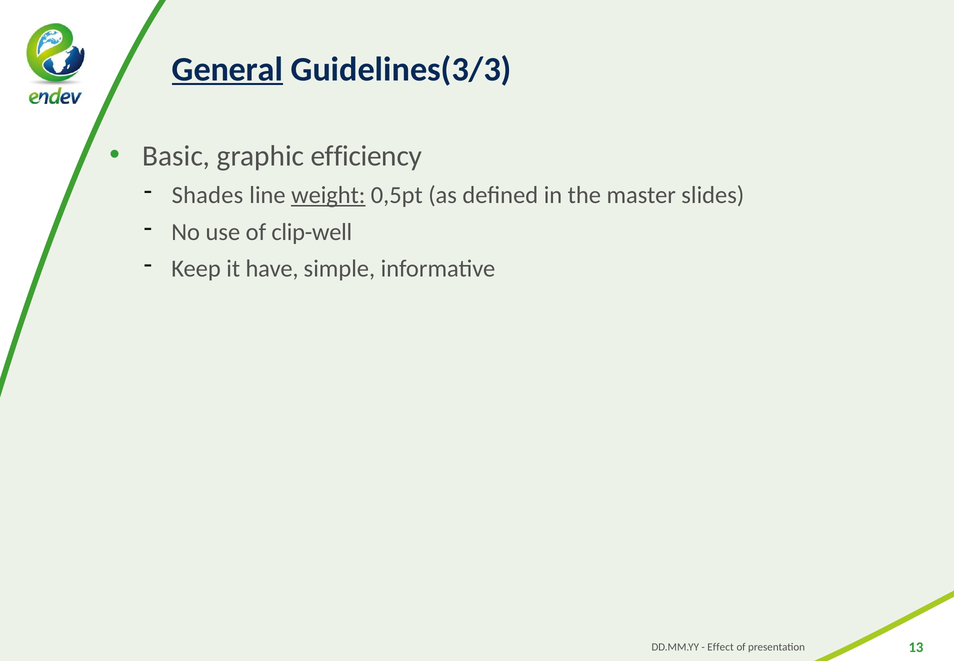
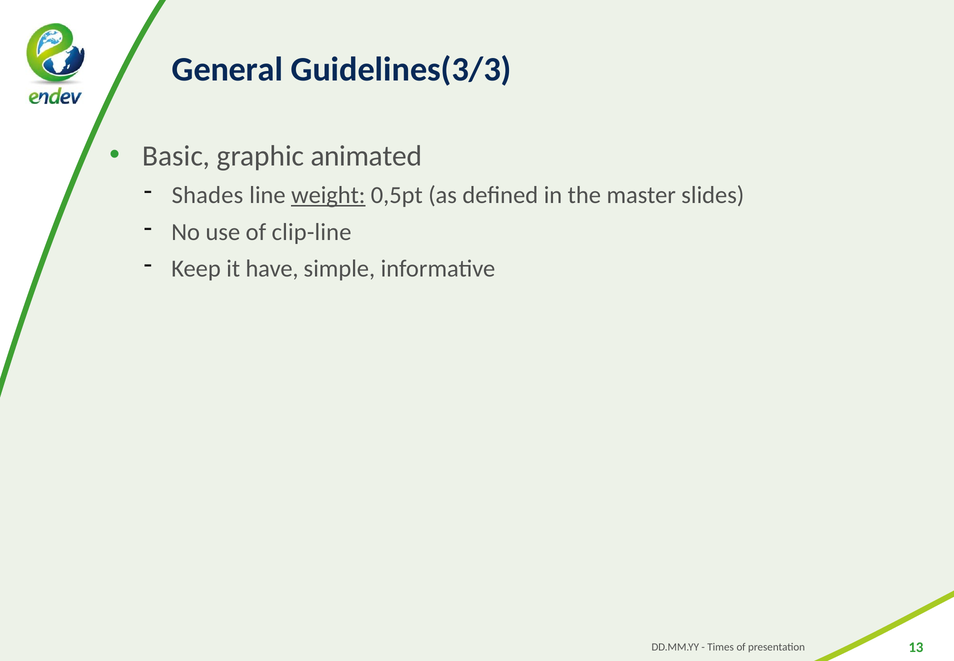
General underline: present -> none
efficiency: efficiency -> animated
clip-well: clip-well -> clip-line
Effect: Effect -> Times
